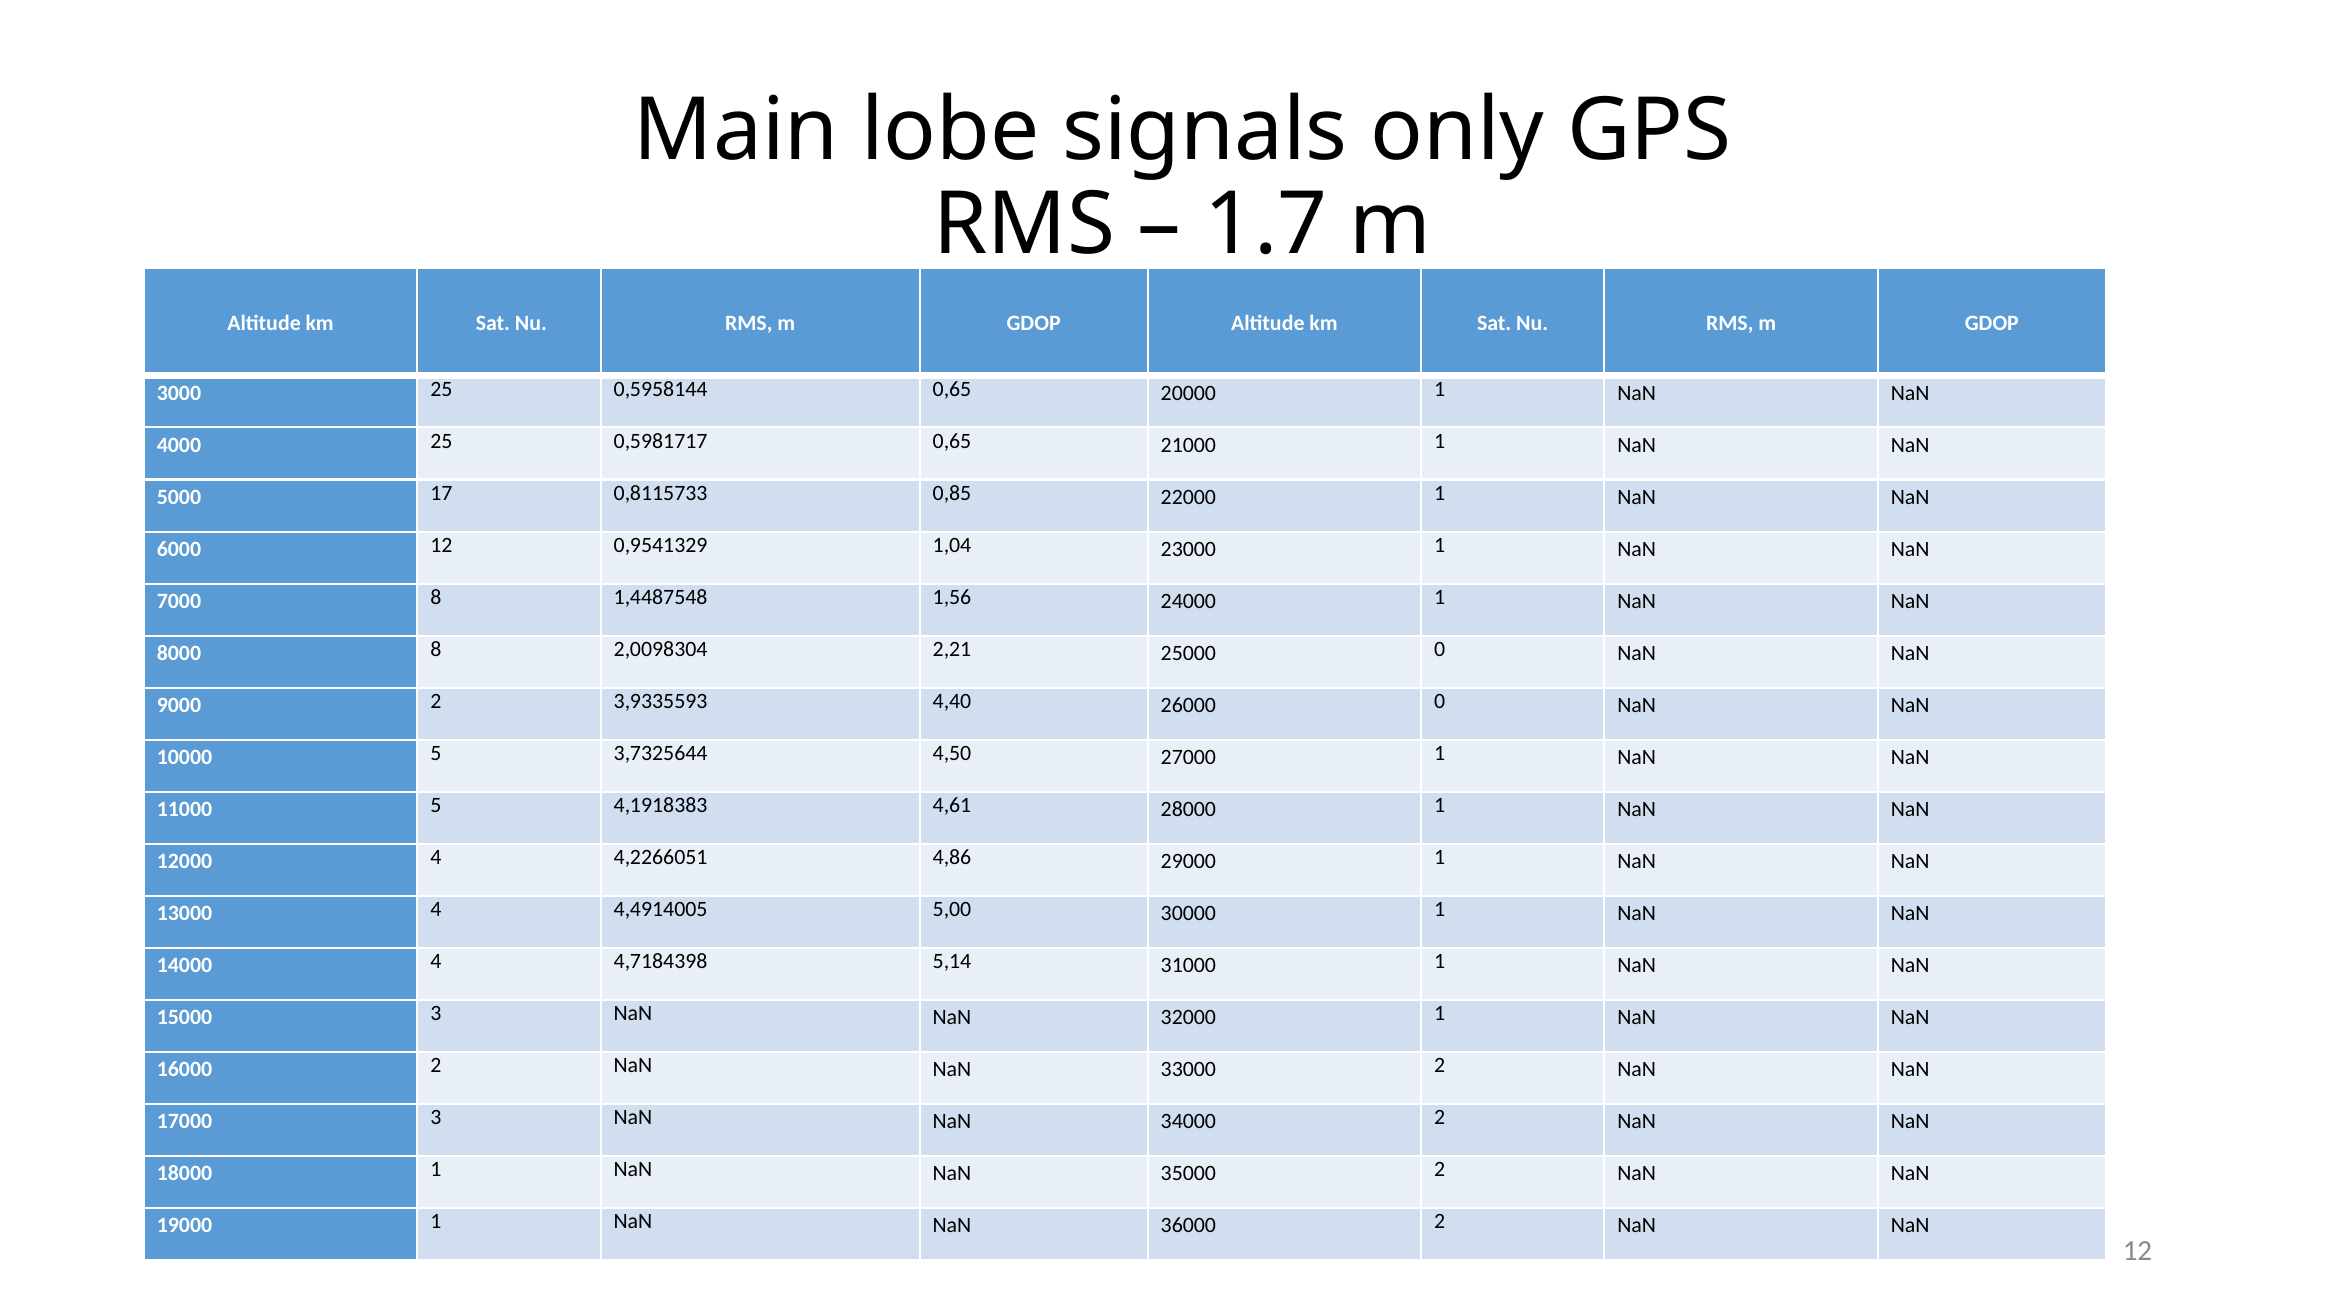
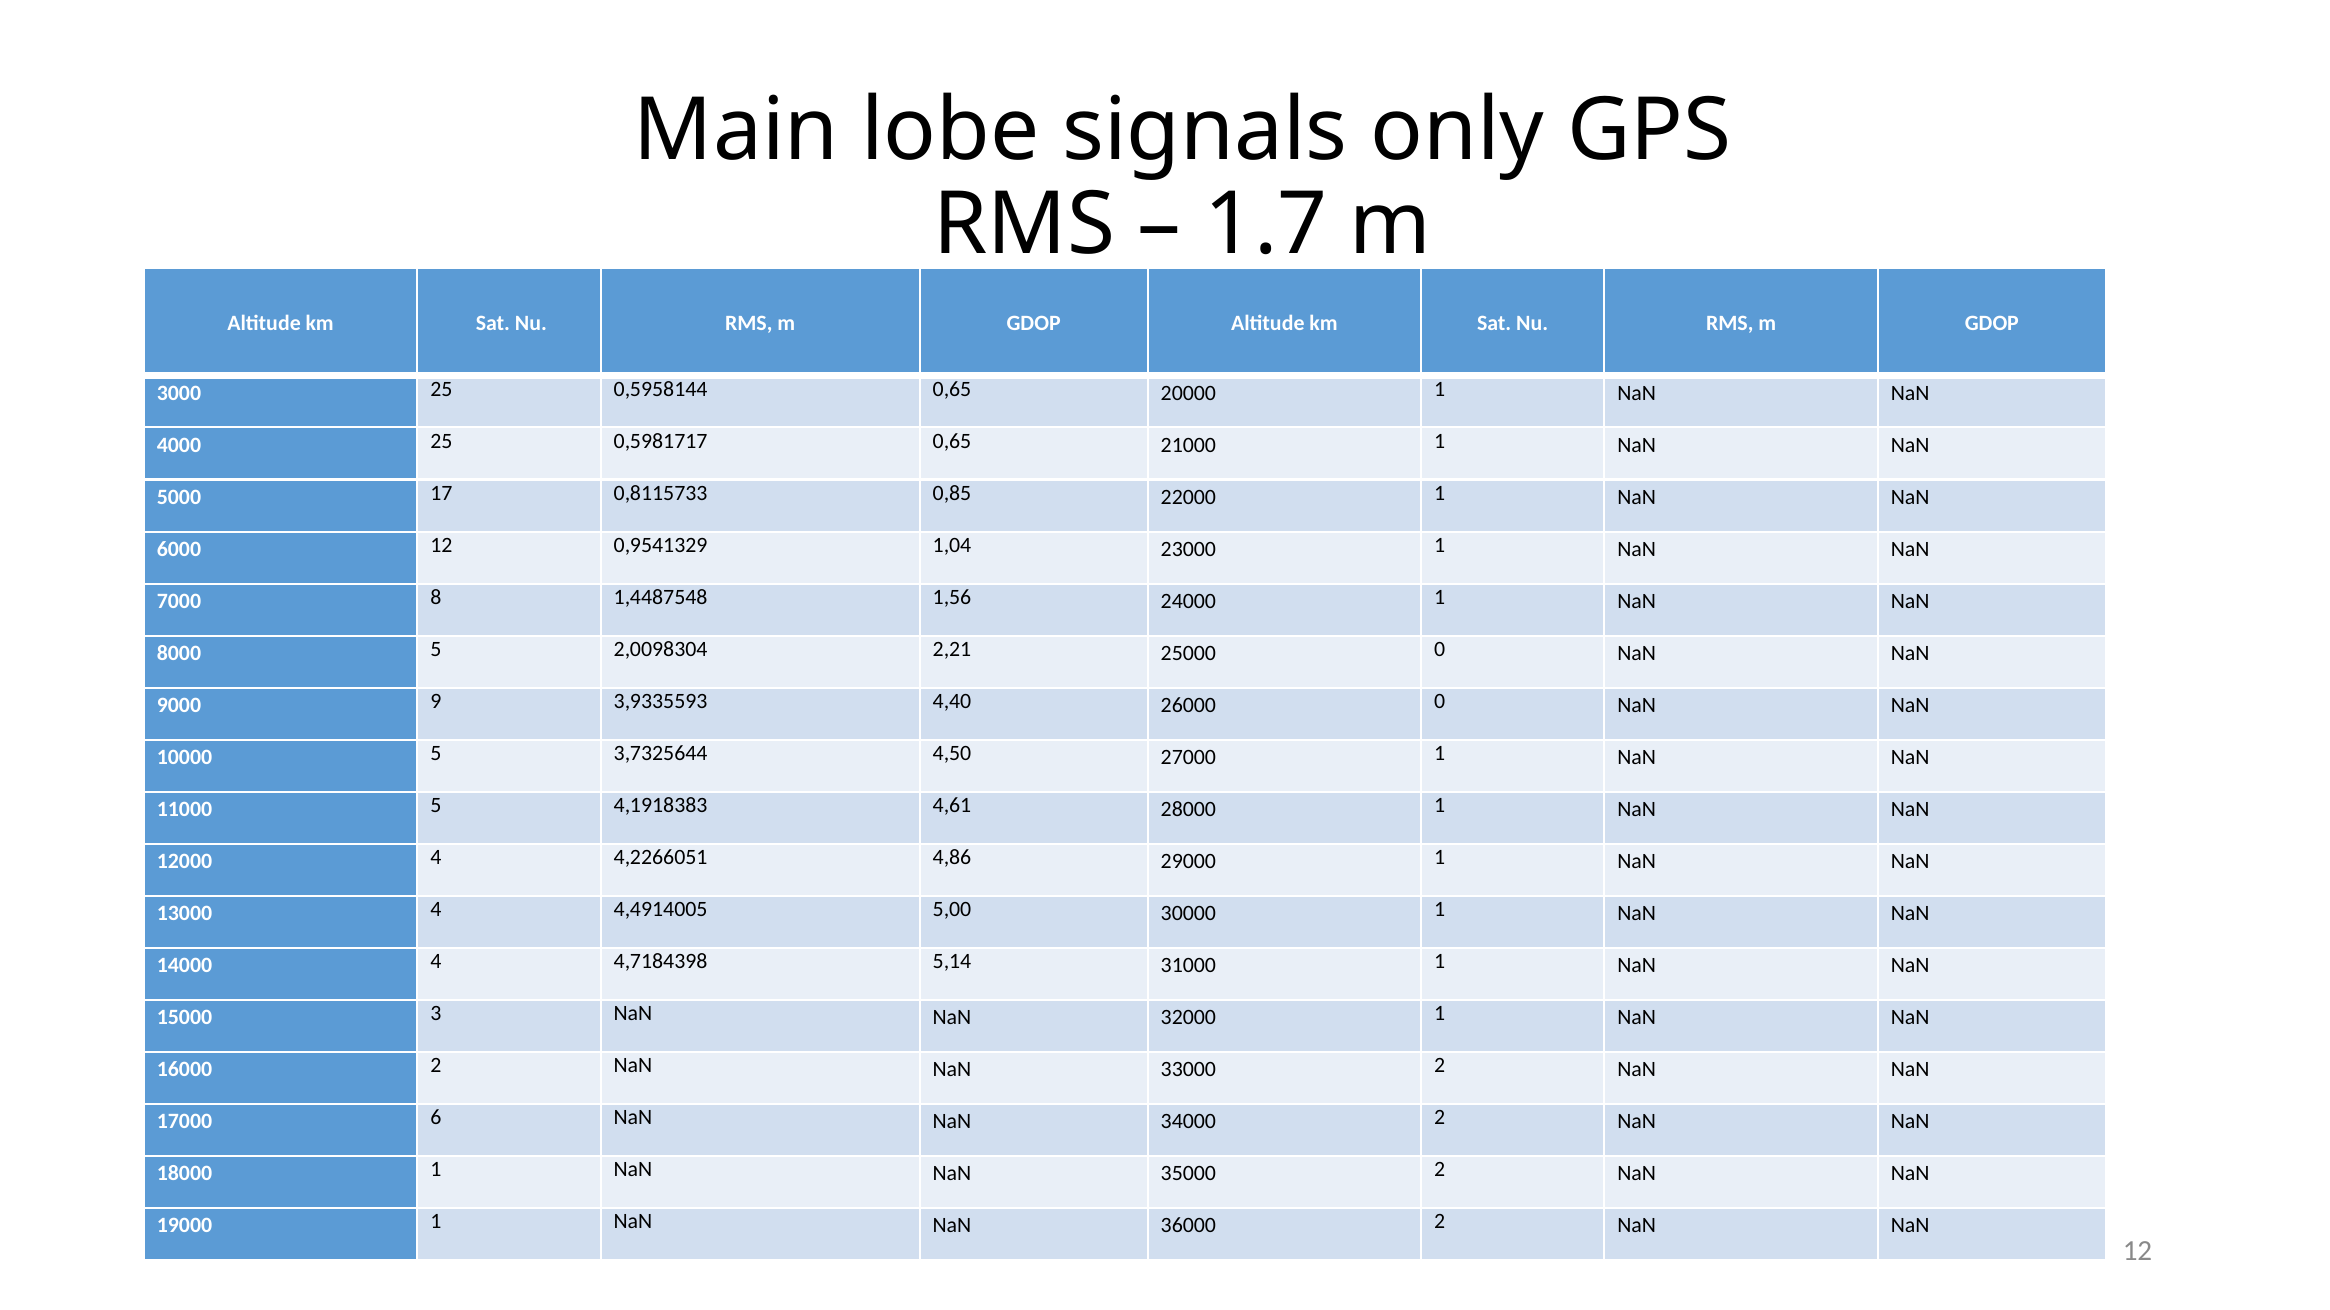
8000 8: 8 -> 5
9000 2: 2 -> 9
17000 3: 3 -> 6
